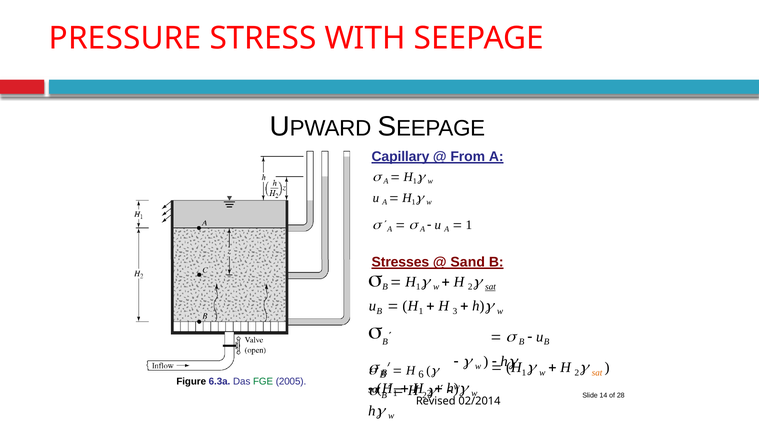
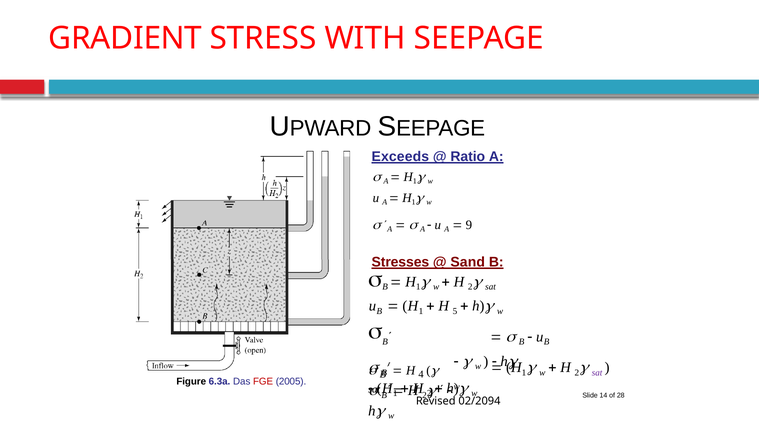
PRESSURE: PRESSURE -> GRADIENT
Capillary: Capillary -> Exceeds
From: From -> Ratio
1 at (469, 225): 1 -> 9
sat at (491, 287) underline: present -> none
3: 3 -> 5
sat at (597, 372) colour: orange -> purple
6: 6 -> 4
FGE colour: green -> red
02/2014: 02/2014 -> 02/2094
